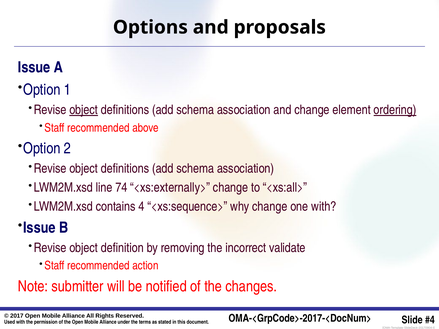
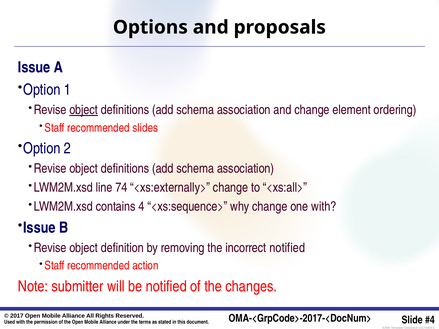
ordering underline: present -> none
above: above -> slides
incorrect validate: validate -> notified
